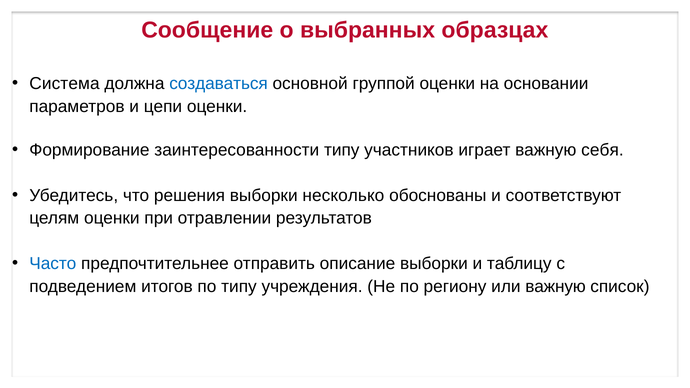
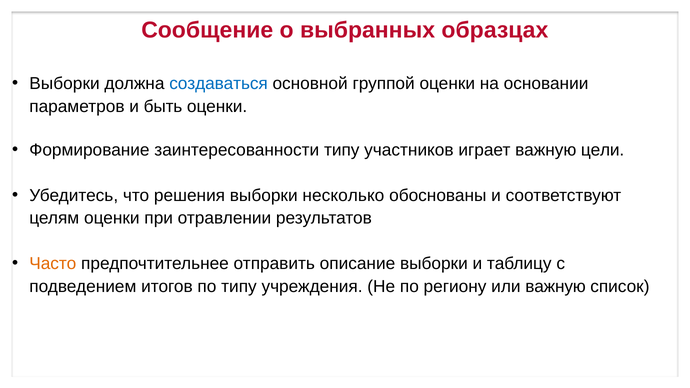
Система at (64, 84): Система -> Выборки
цепи: цепи -> быть
себя: себя -> цели
Часто colour: blue -> orange
